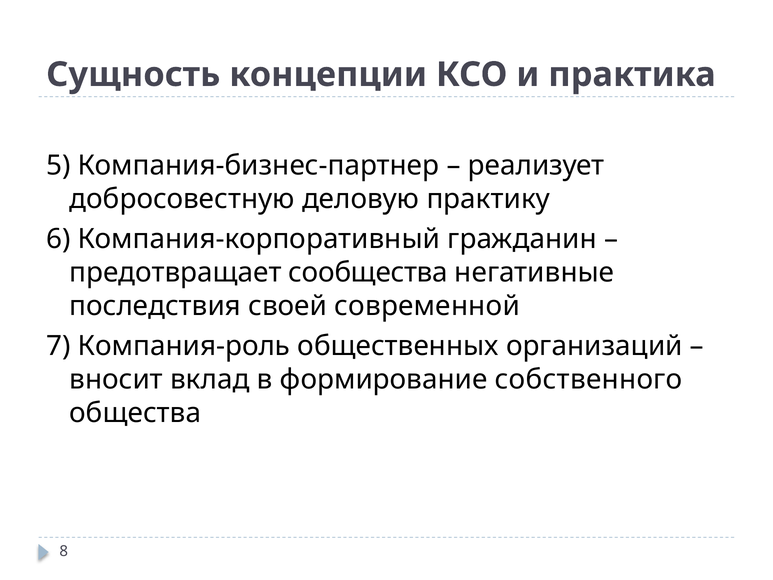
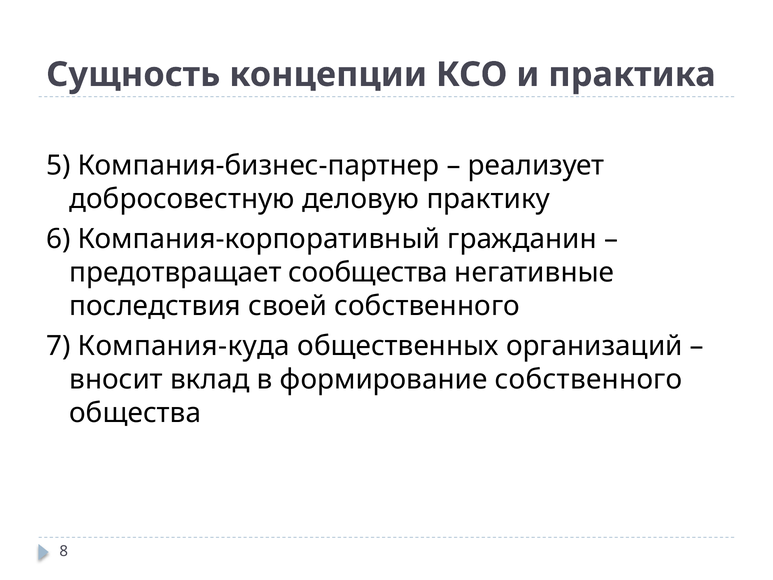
своей современной: современной -> собственного
Компания-роль: Компания-роль -> Компания-куда
